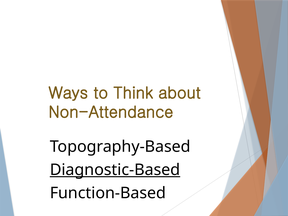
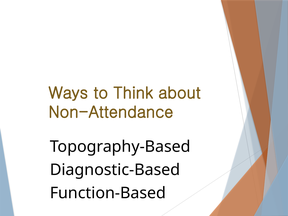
Diagnostic-Based underline: present -> none
